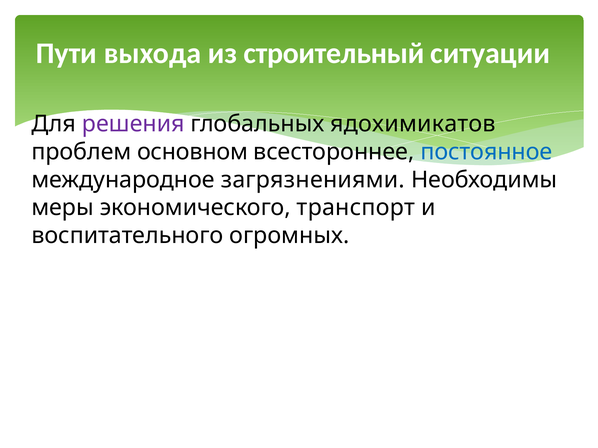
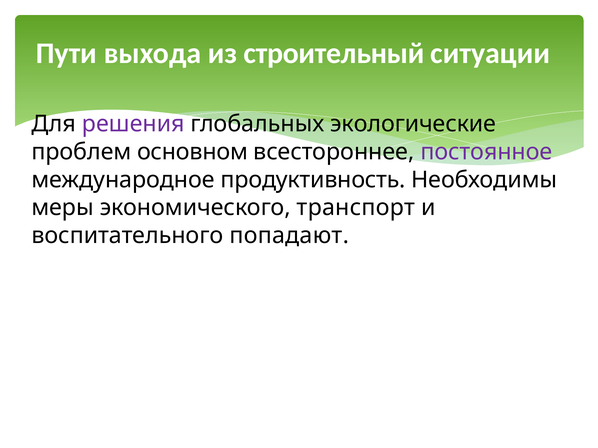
ядохимикатов: ядохимикатов -> экологические
постоянное colour: blue -> purple
загрязнениями: загрязнениями -> продуктивность
огромных: огромных -> попадают
